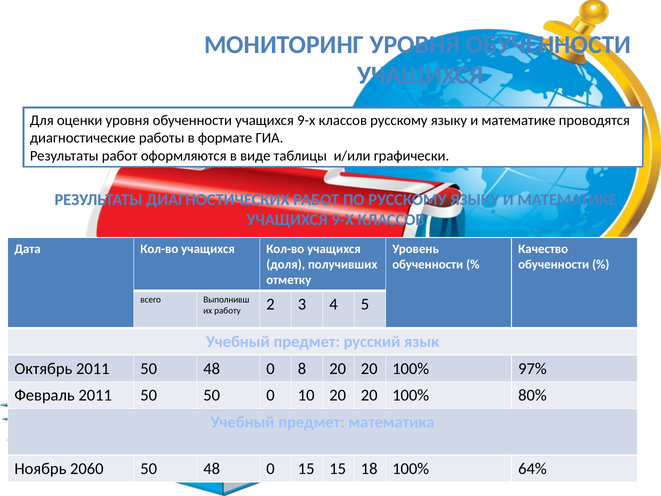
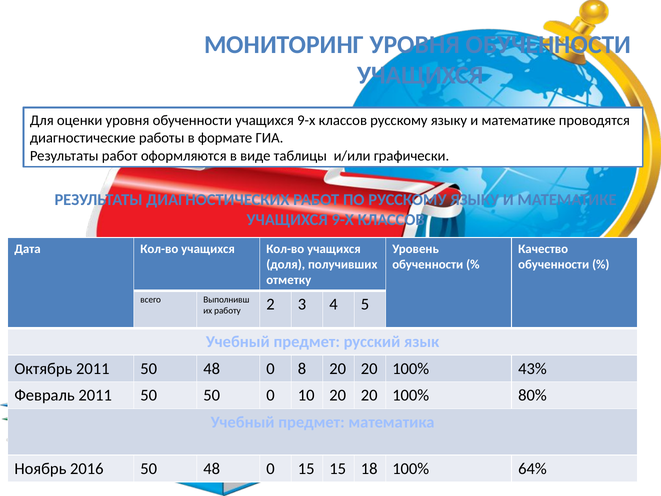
97%: 97% -> 43%
2060: 2060 -> 2016
